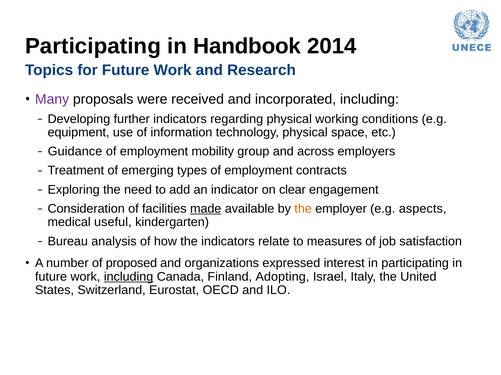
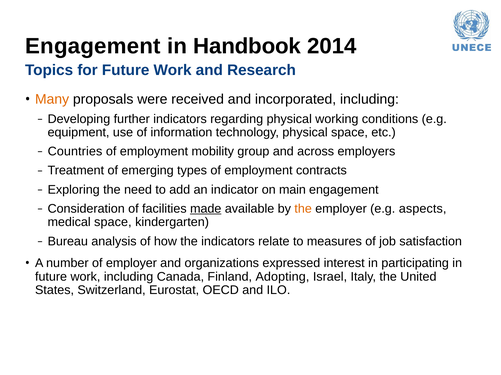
Participating at (93, 46): Participating -> Engagement
Many colour: purple -> orange
Guidance: Guidance -> Countries
clear: clear -> main
medical useful: useful -> space
of proposed: proposed -> employer
including at (129, 277) underline: present -> none
